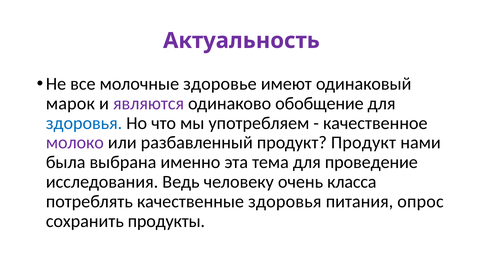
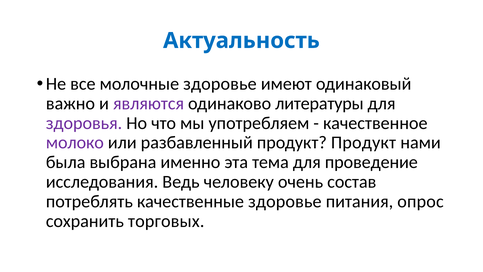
Актуальность colour: purple -> blue
марок: марок -> важно
обобщение: обобщение -> литературы
здоровья at (84, 123) colour: blue -> purple
класса: класса -> состав
качественные здоровья: здоровья -> здоровье
продукты: продукты -> торговых
